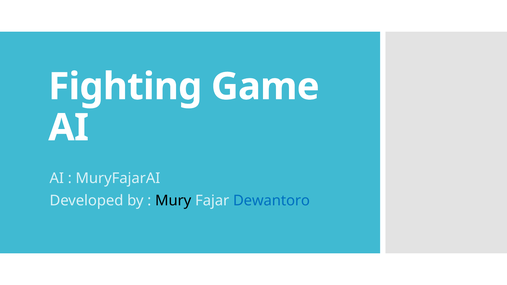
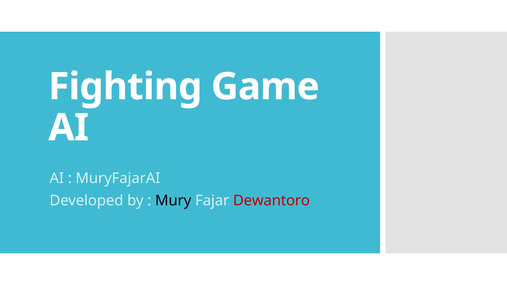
Dewantoro colour: blue -> red
